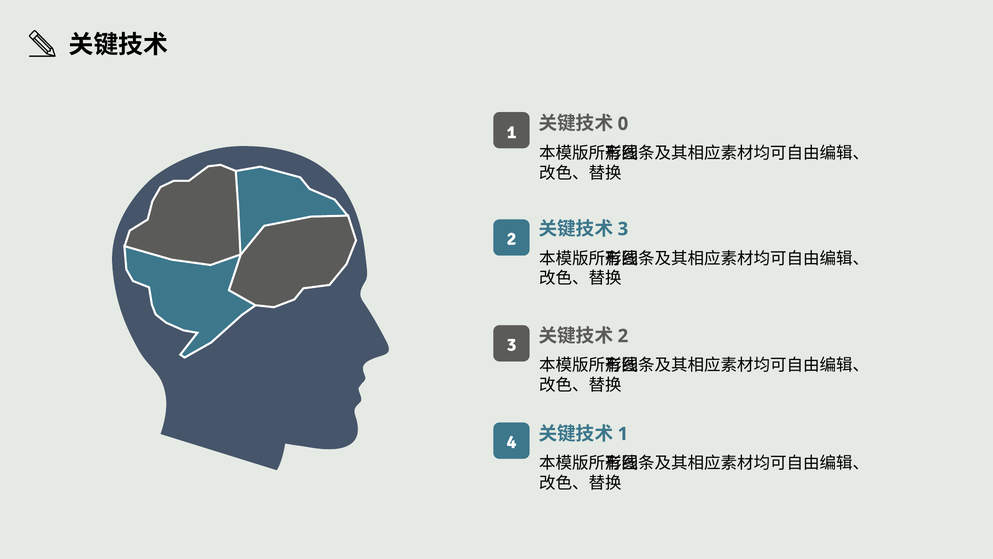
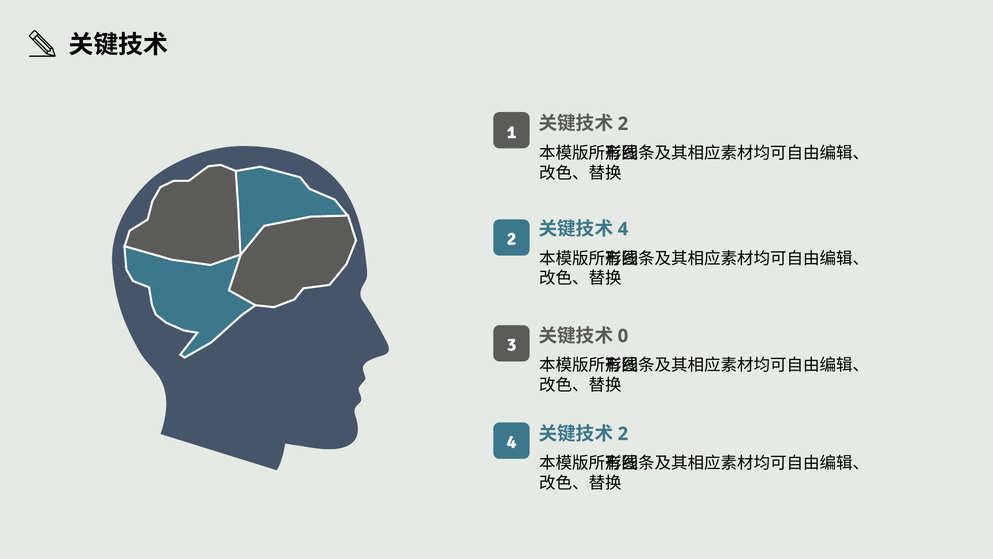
0 at (623, 124): 0 -> 2
3 at (623, 229): 3 -> 4
2 at (623, 336): 2 -> 0
1 at (623, 434): 1 -> 2
